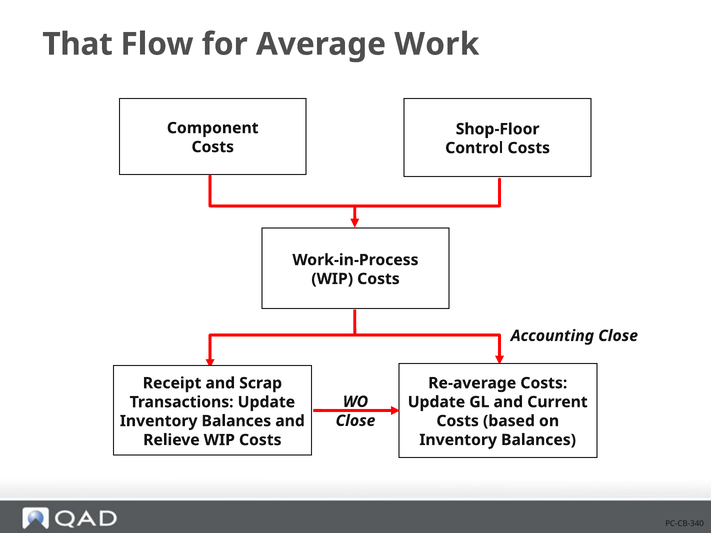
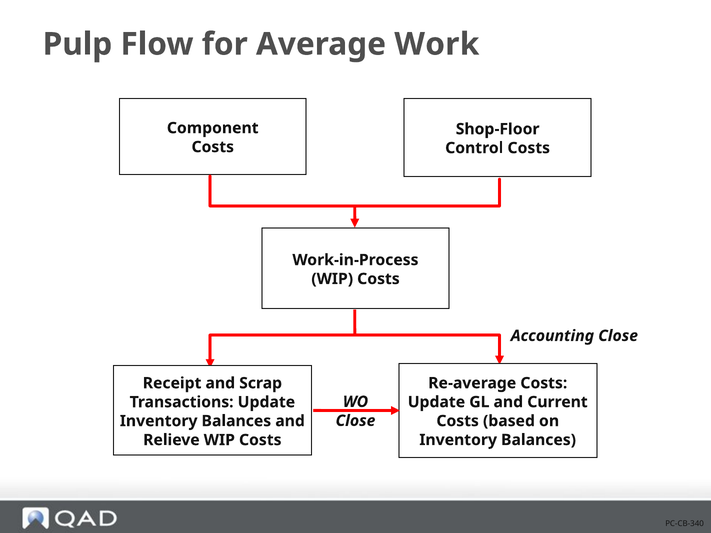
That: That -> Pulp
